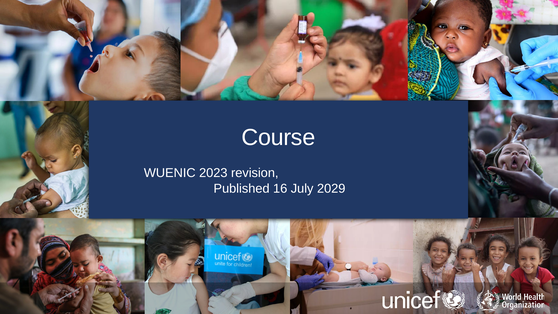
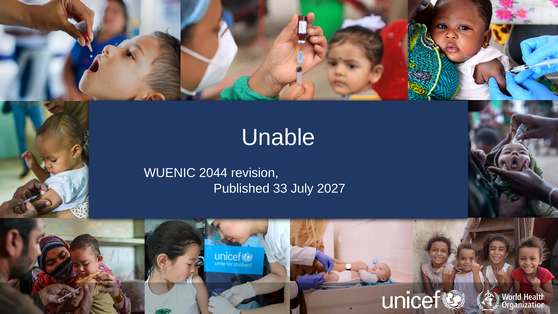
Course: Course -> Unable
2023: 2023 -> 2044
16: 16 -> 33
2029: 2029 -> 2027
